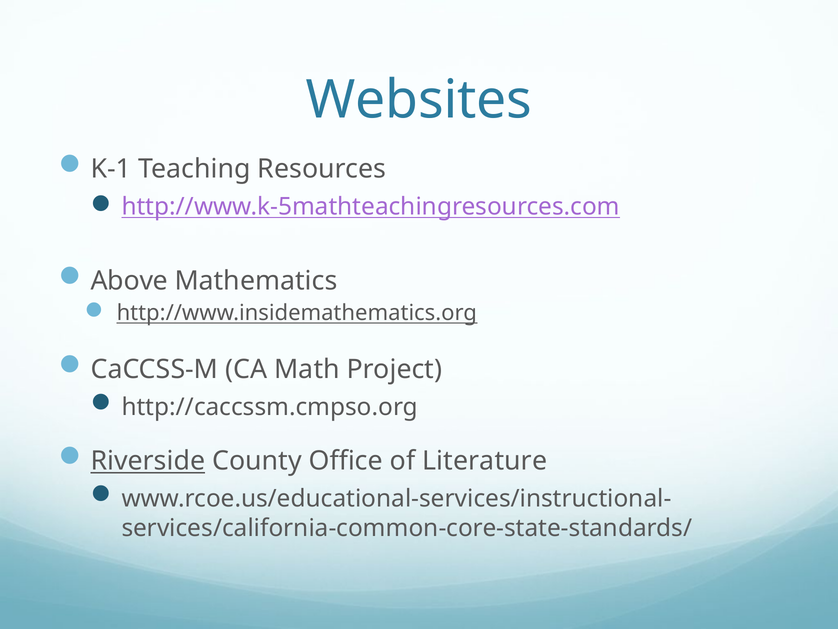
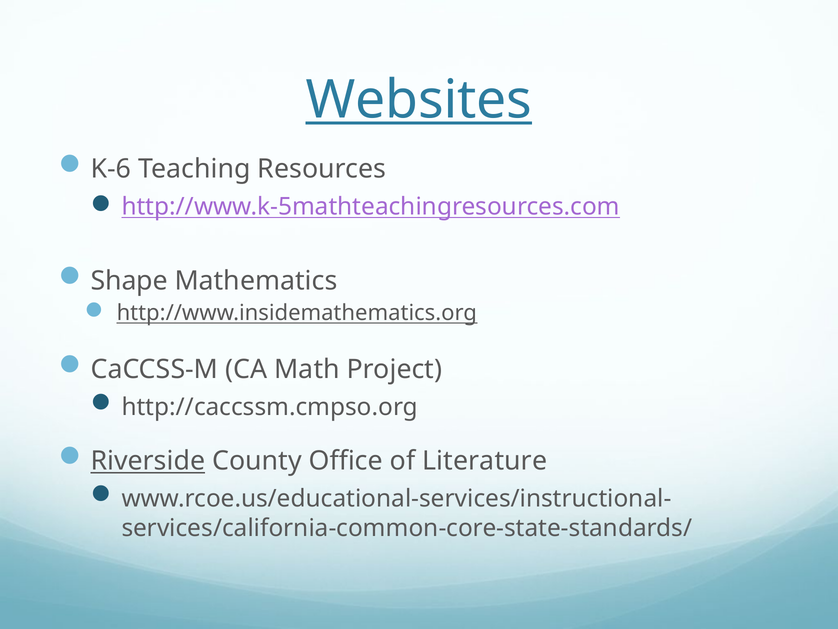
Websites underline: none -> present
K-1: K-1 -> K-6
Above: Above -> Shape
